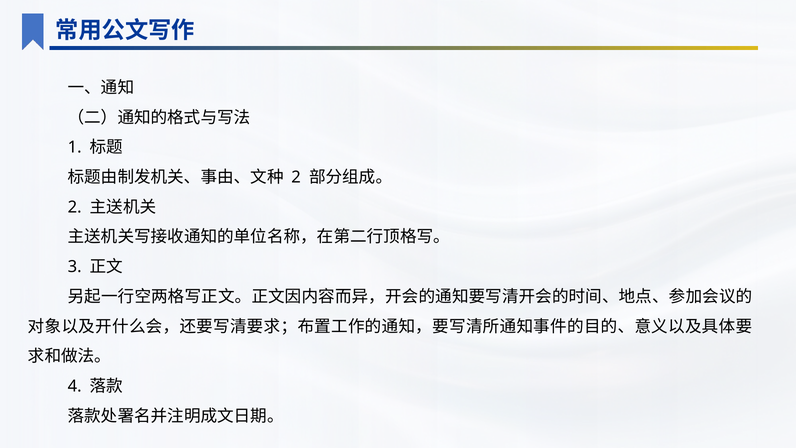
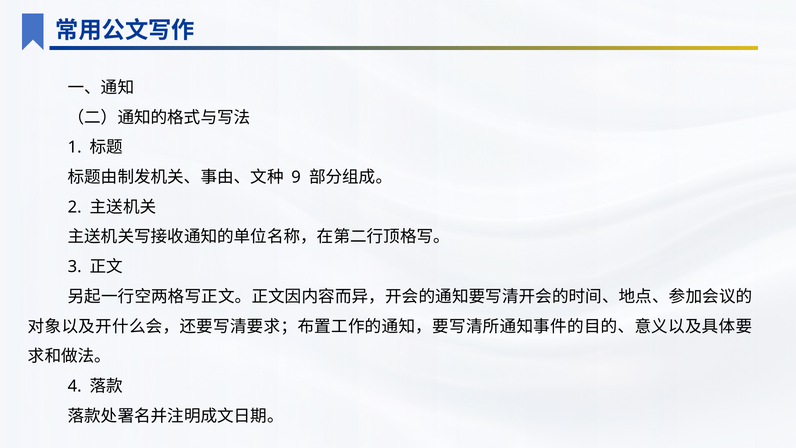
2 at (296, 177): 2 -> 9
